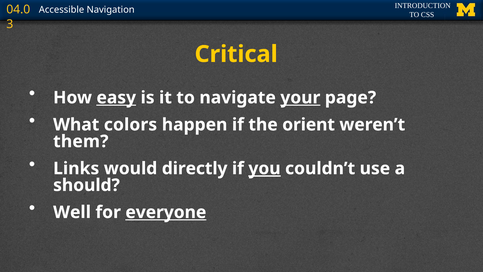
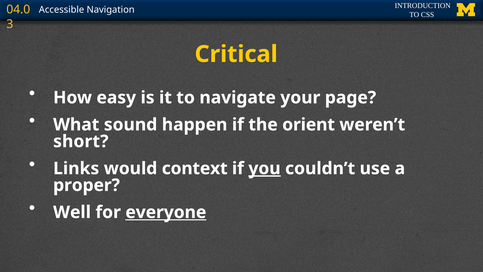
easy underline: present -> none
your underline: present -> none
colors: colors -> sound
them: them -> short
directly: directly -> context
should: should -> proper
